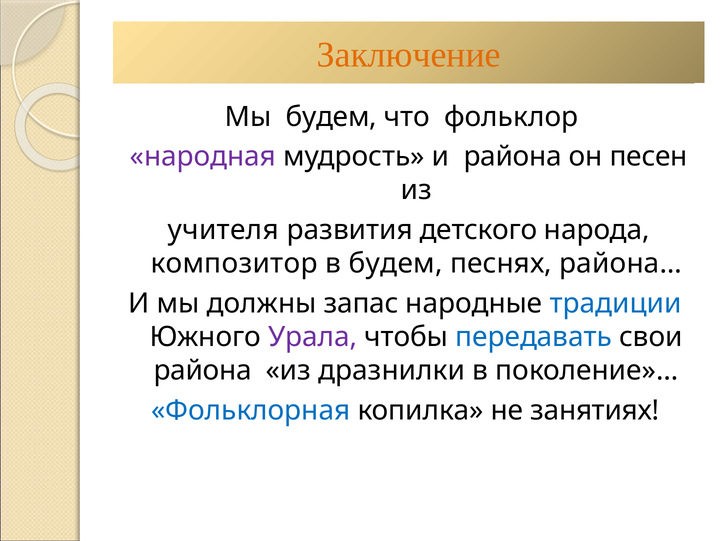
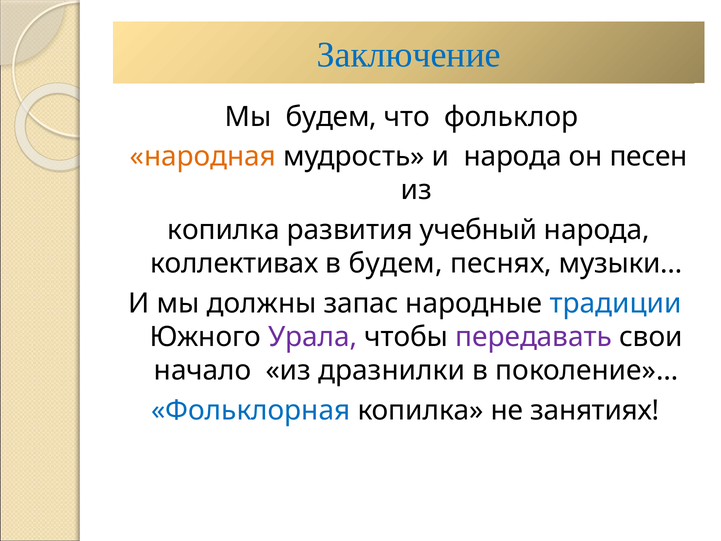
Заключение colour: orange -> blue
народная colour: purple -> orange
и района: района -> народа
учителя at (223, 230): учителя -> копилка
детского: детского -> учебный
композитор: композитор -> коллективах
района…: района… -> музыки…
передавать colour: blue -> purple
района at (203, 370): района -> начало
